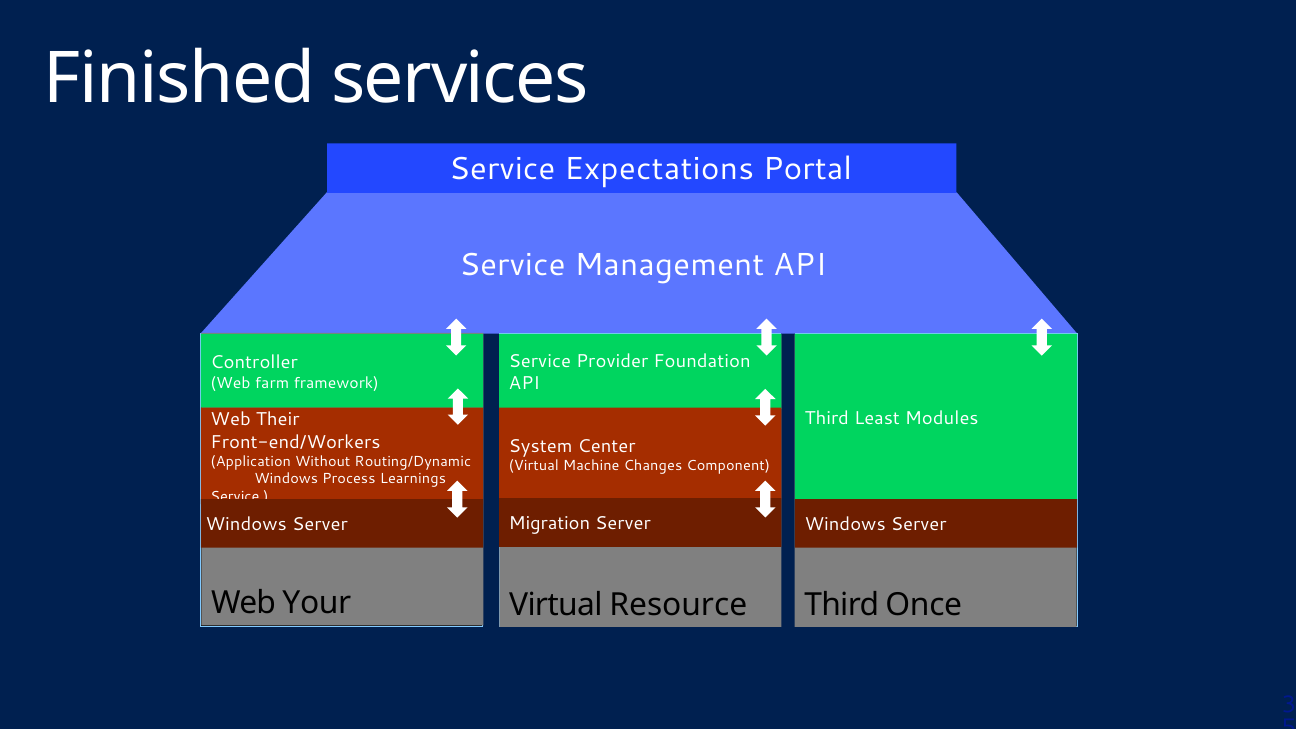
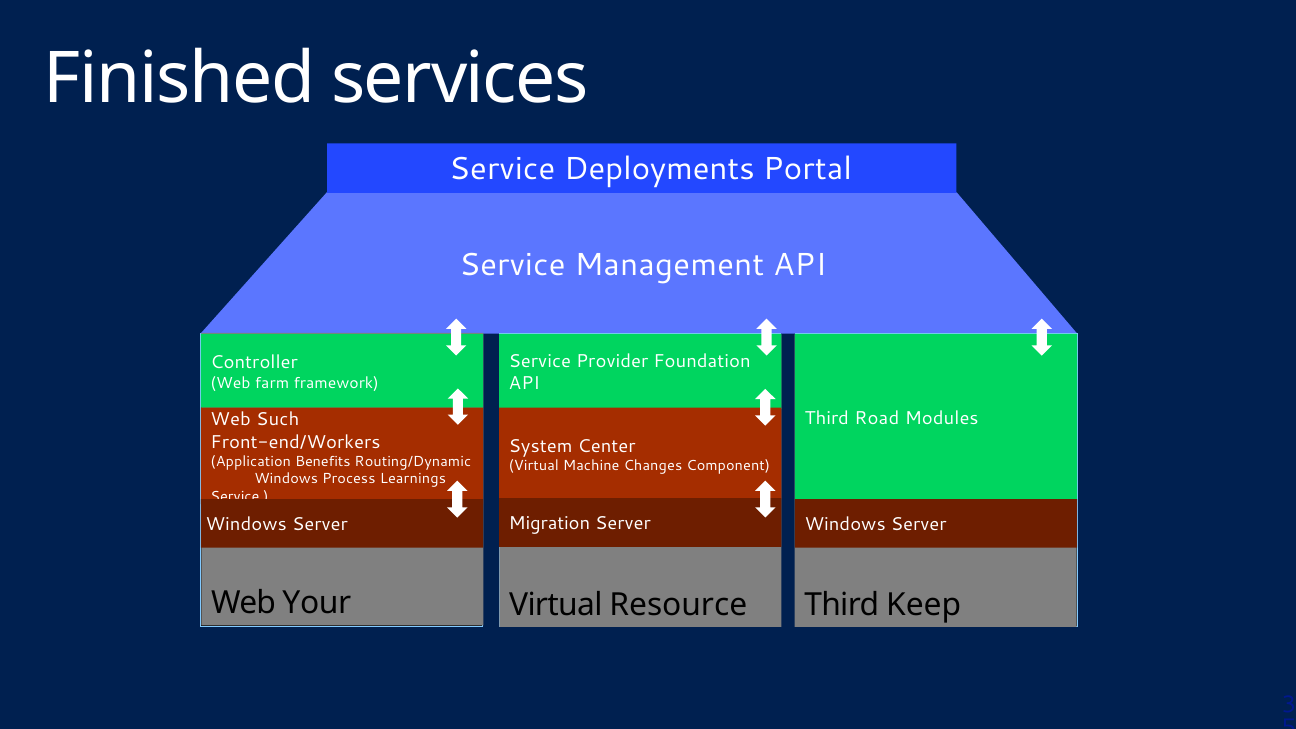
Expectations: Expectations -> Deployments
Least: Least -> Road
Their: Their -> Such
Without: Without -> Benefits
Once: Once -> Keep
